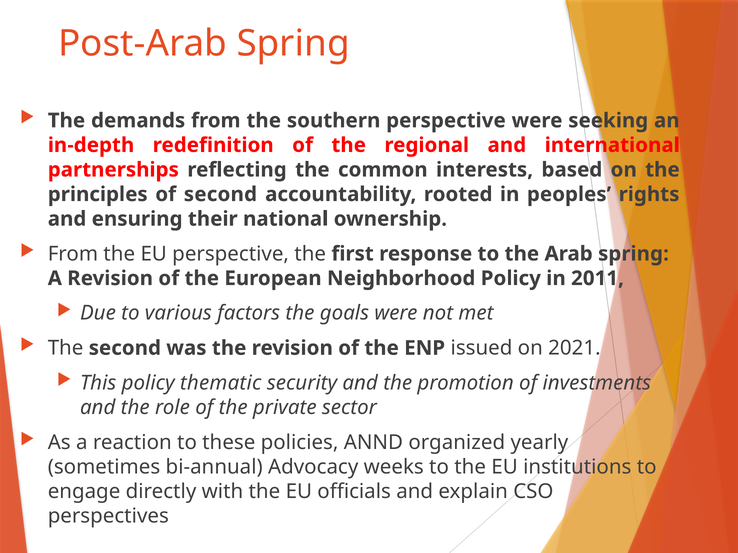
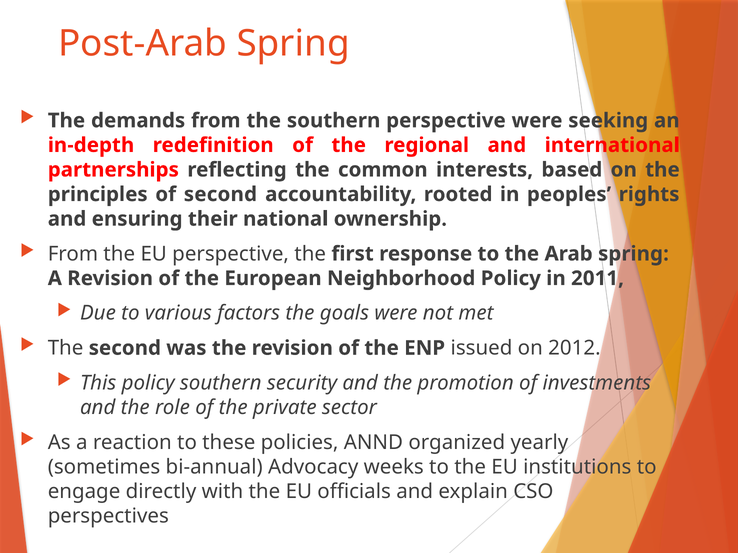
2021: 2021 -> 2012
policy thematic: thematic -> southern
